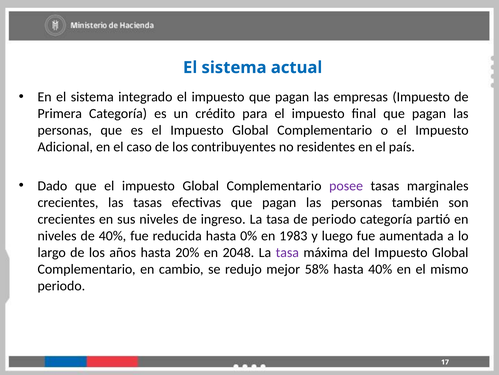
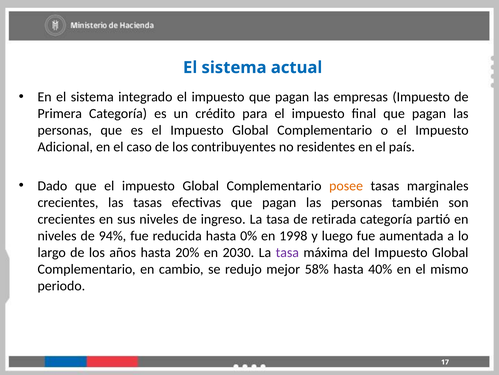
posee colour: purple -> orange
de periodo: periodo -> retirada
de 40%: 40% -> 94%
1983: 1983 -> 1998
2048: 2048 -> 2030
